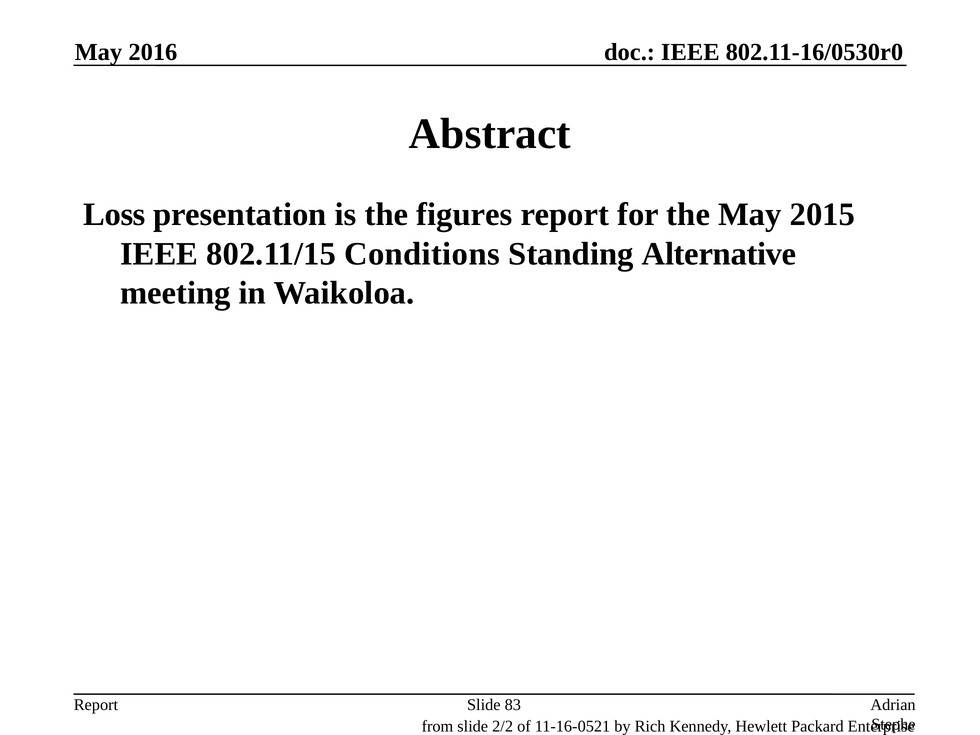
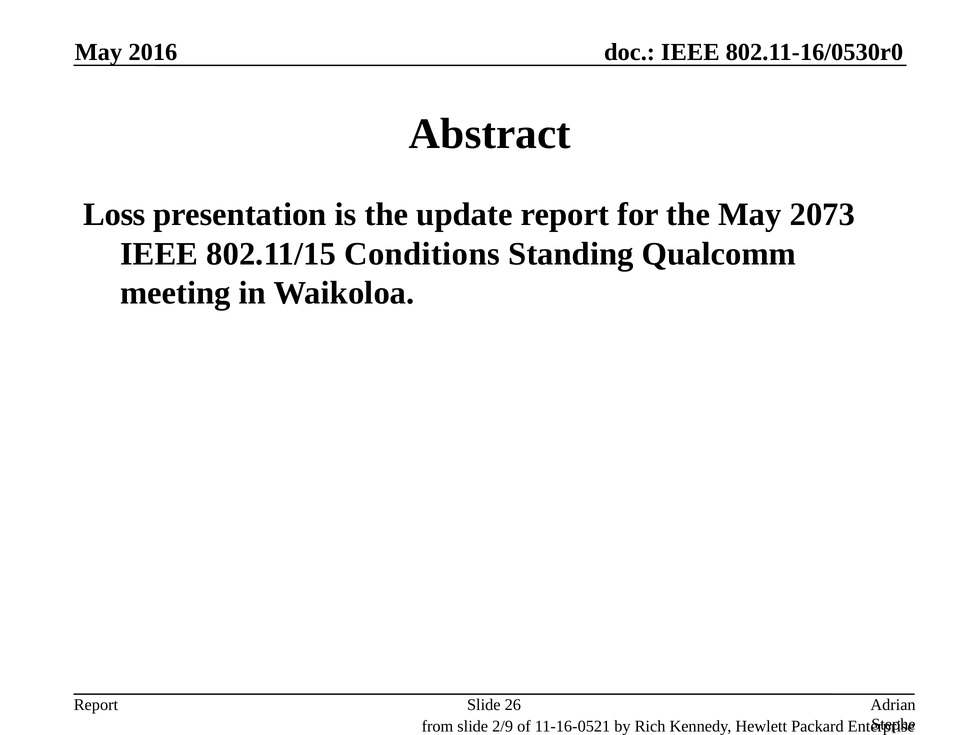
figures: figures -> update
2015: 2015 -> 2073
Alternative: Alternative -> Qualcomm
83: 83 -> 26
2/2: 2/2 -> 2/9
